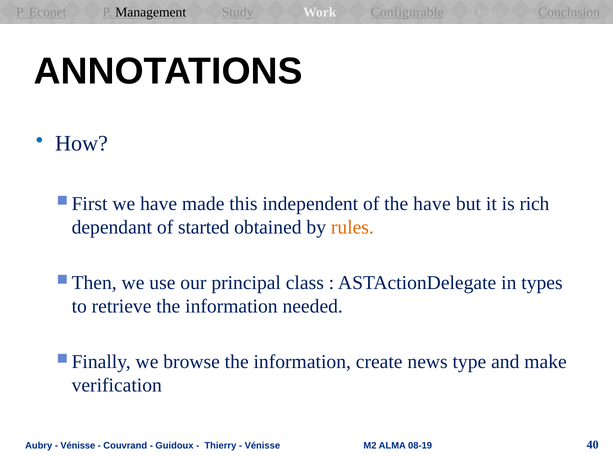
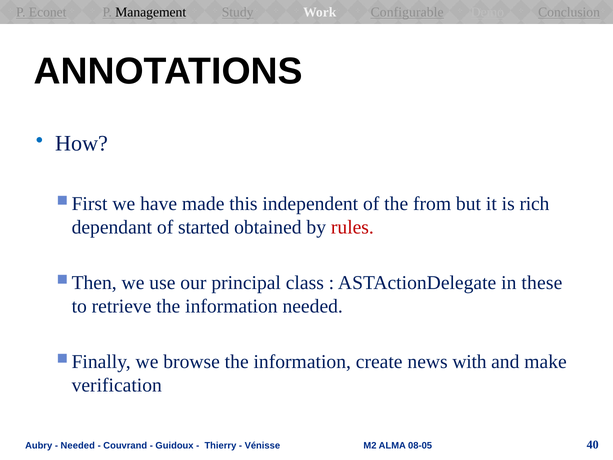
the have: have -> from
rules colour: orange -> red
types: types -> these
type: type -> with
Vénisse at (78, 445): Vénisse -> Needed
08-19: 08-19 -> 08-05
